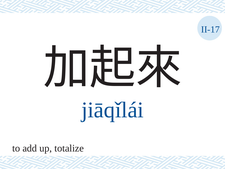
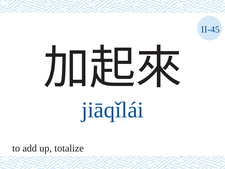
II-17: II-17 -> II-45
